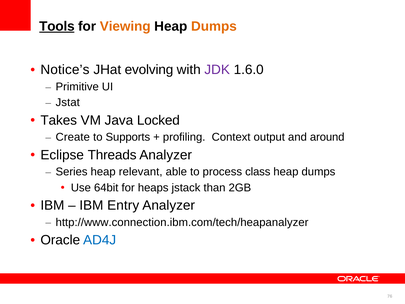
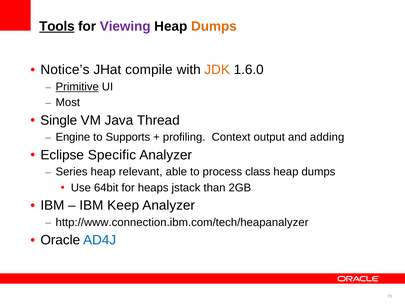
Viewing colour: orange -> purple
evolving: evolving -> compile
JDK colour: purple -> orange
Primitive underline: none -> present
Jstat: Jstat -> Most
Takes: Takes -> Single
Locked: Locked -> Thread
Create: Create -> Engine
around: around -> adding
Threads: Threads -> Specific
Entry: Entry -> Keep
